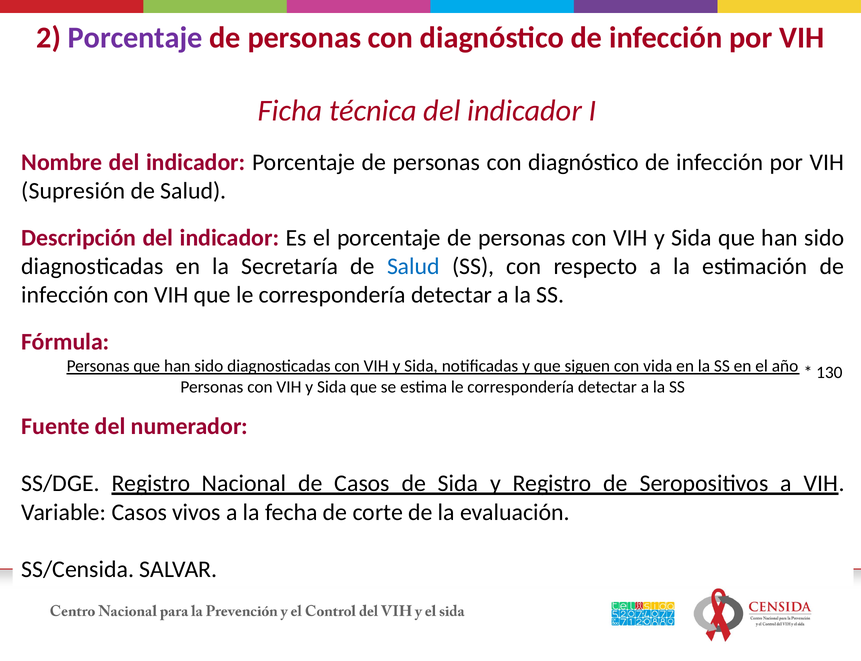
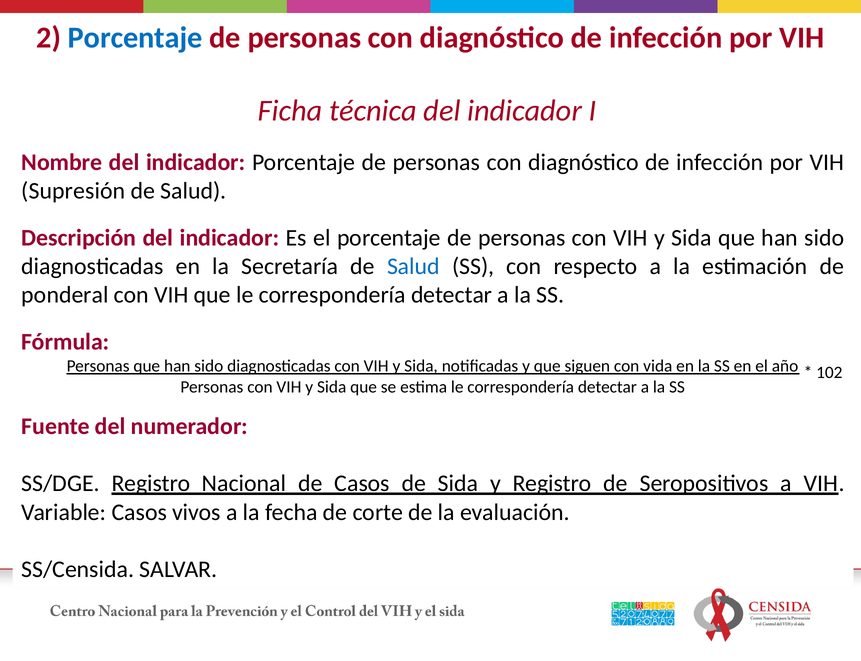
Porcentaje at (135, 38) colour: purple -> blue
infección at (65, 295): infección -> ponderal
130: 130 -> 102
